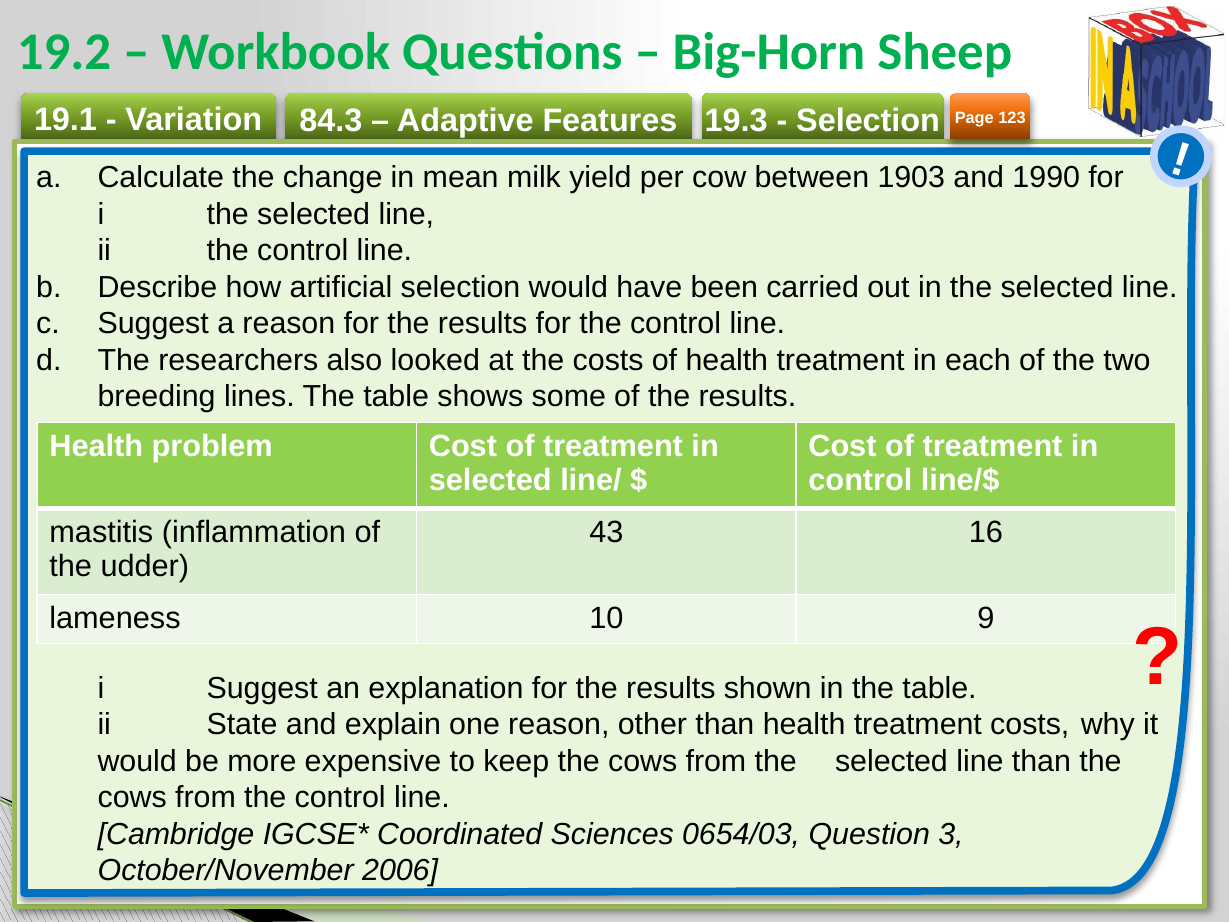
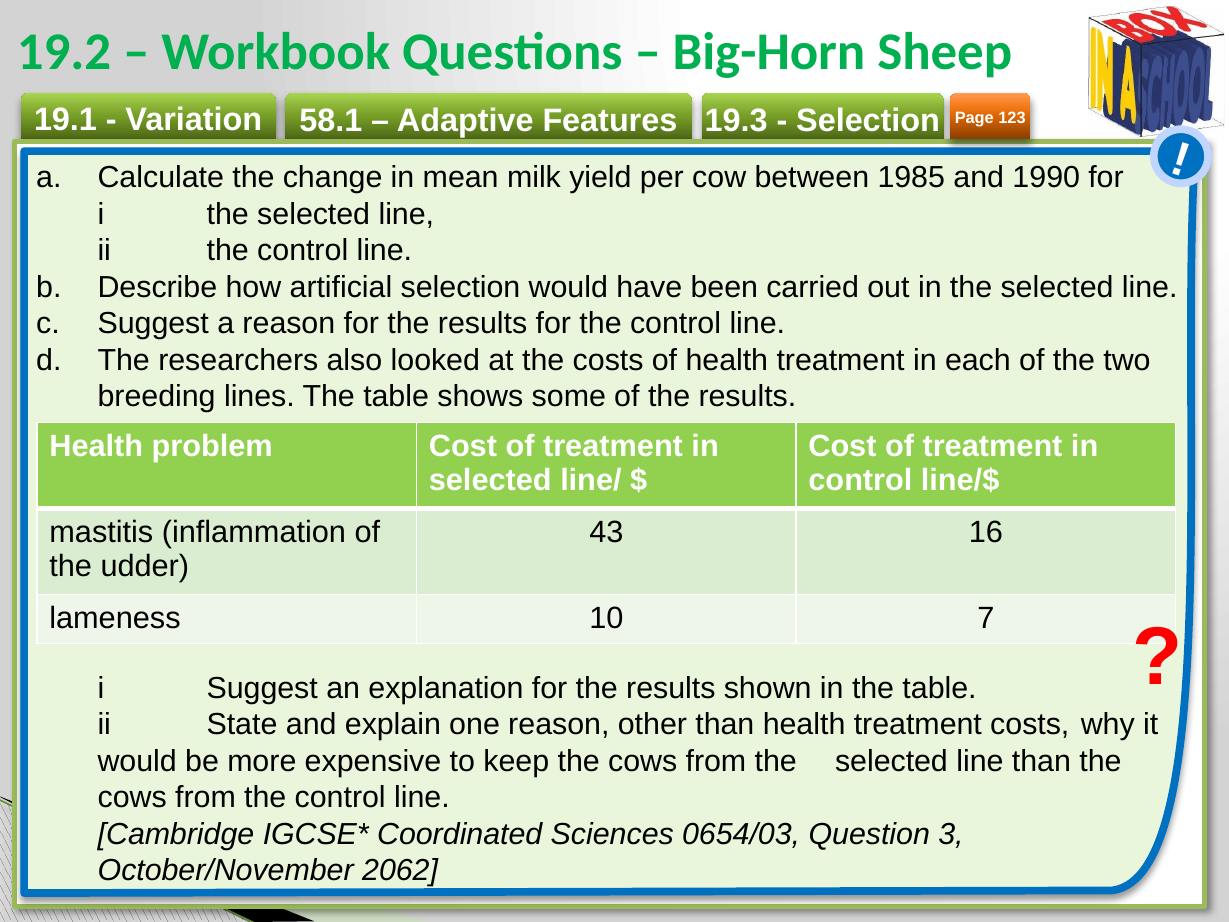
84.3: 84.3 -> 58.1
1903: 1903 -> 1985
9: 9 -> 7
2006: 2006 -> 2062
